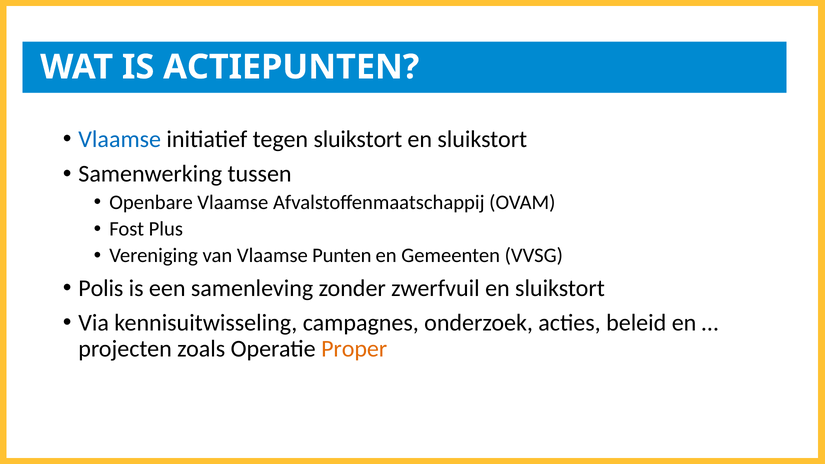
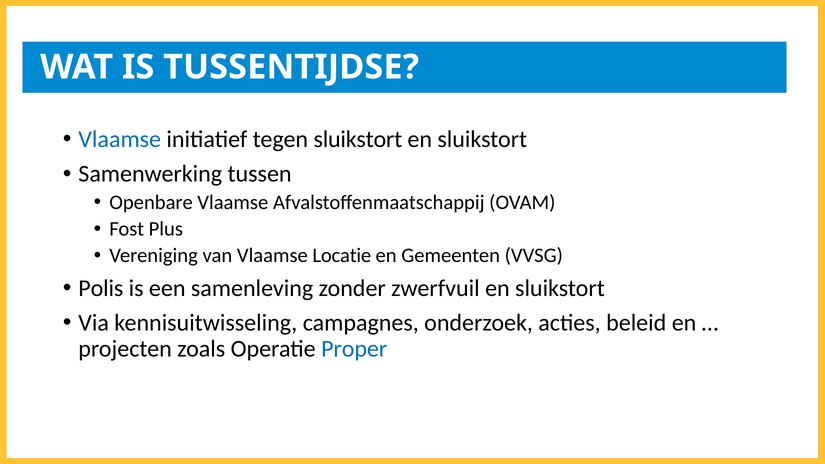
ACTIEPUNTEN: ACTIEPUNTEN -> TUSSENTIJDSE
Punten: Punten -> Locatie
Proper colour: orange -> blue
